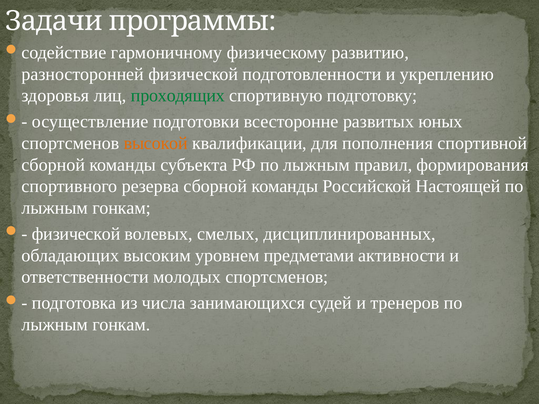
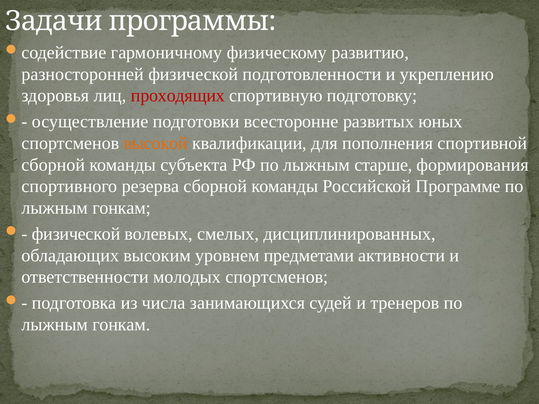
проходящих colour: green -> red
правил: правил -> старше
Настоящей: Настоящей -> Программе
